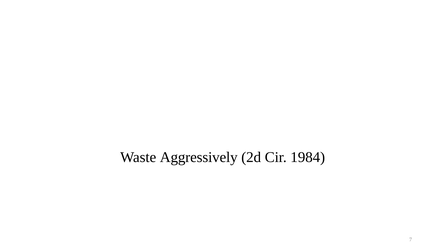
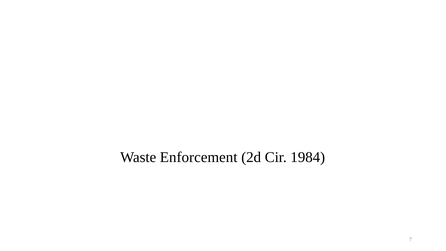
Aggressively: Aggressively -> Enforcement
